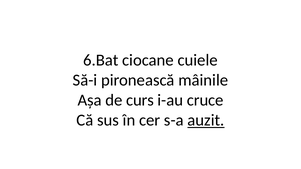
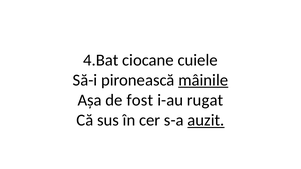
6.Bat: 6.Bat -> 4.Bat
mâinile underline: none -> present
curs: curs -> fost
cruce: cruce -> rugat
